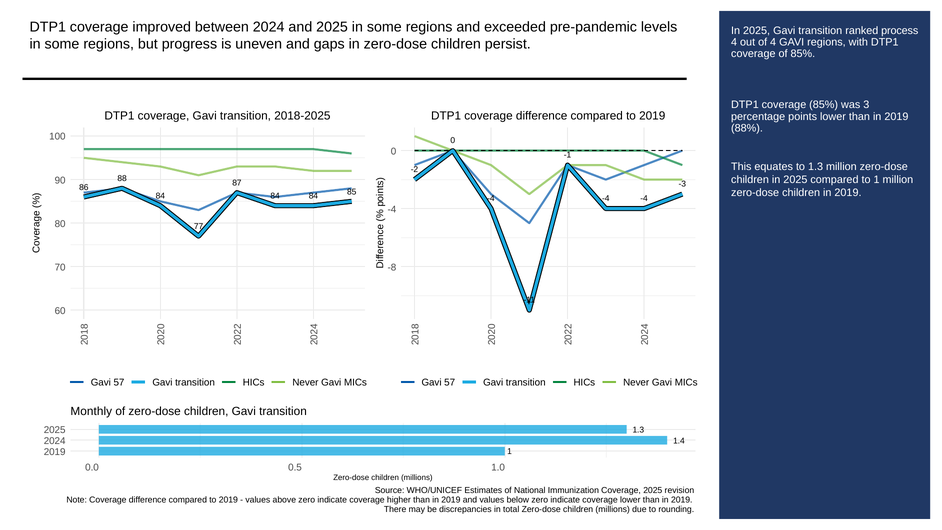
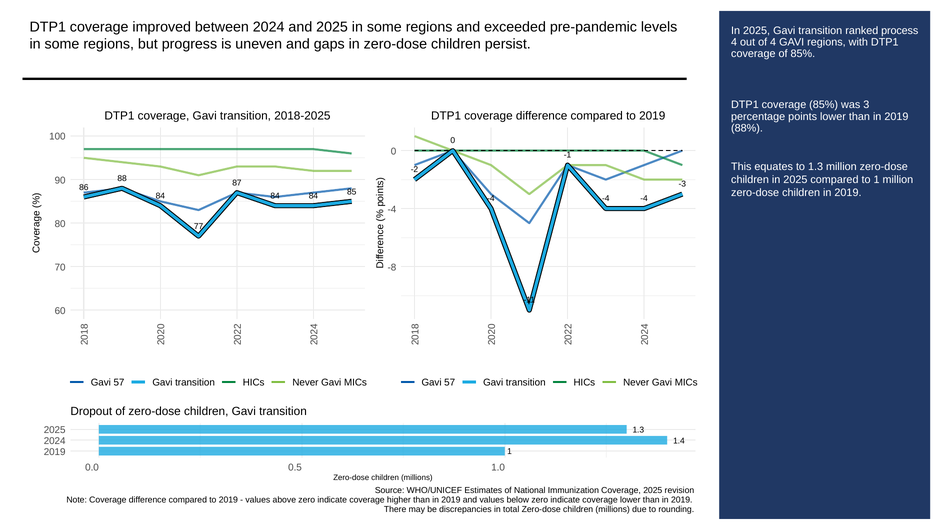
Monthly: Monthly -> Dropout
